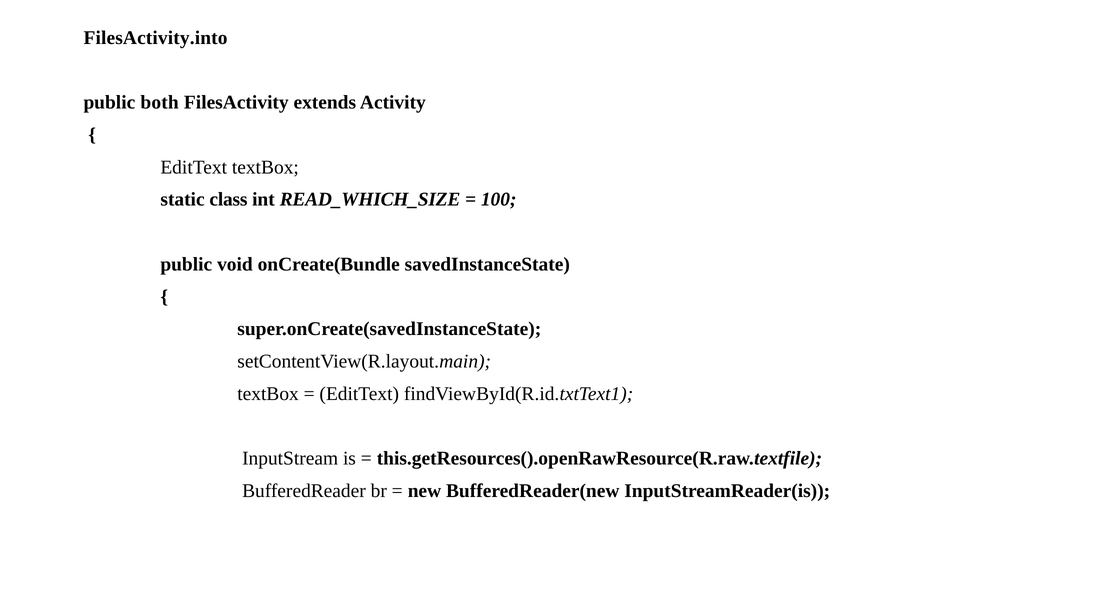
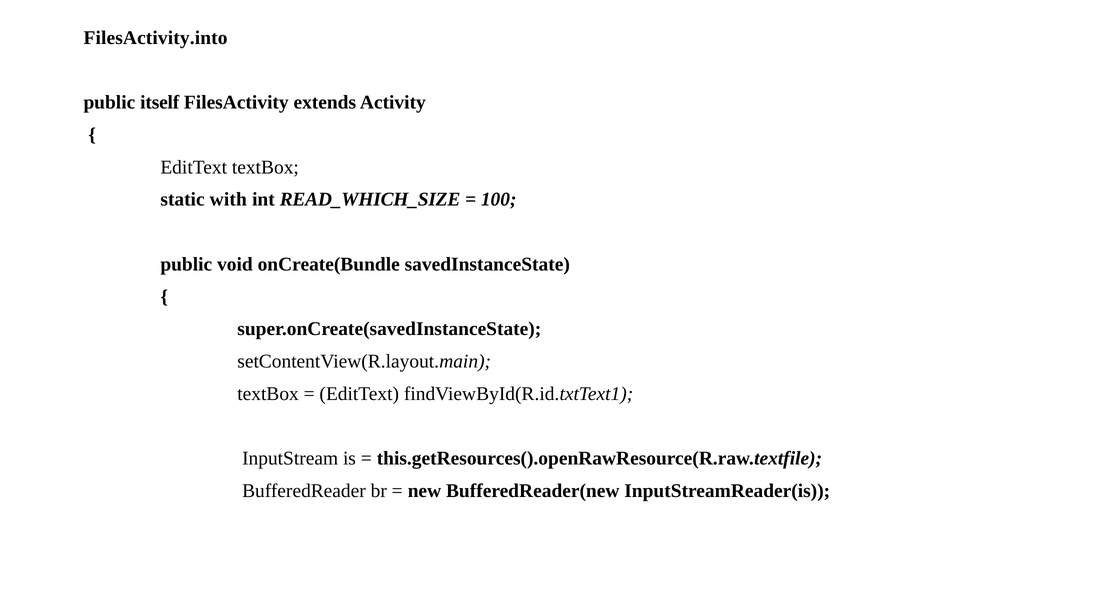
both: both -> itself
class: class -> with
